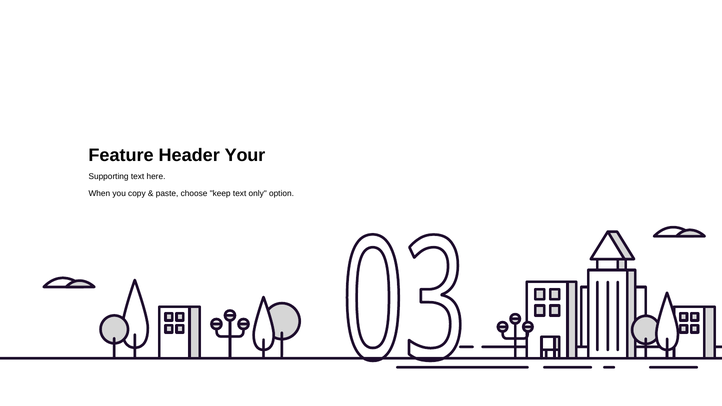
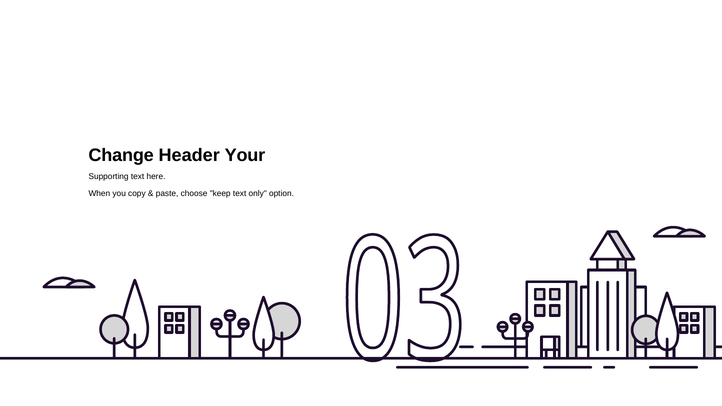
Feature: Feature -> Change
